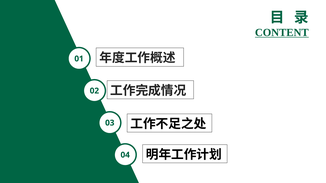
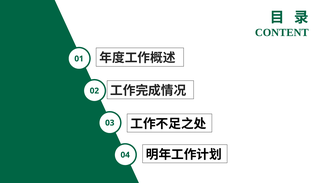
CONTENT underline: present -> none
